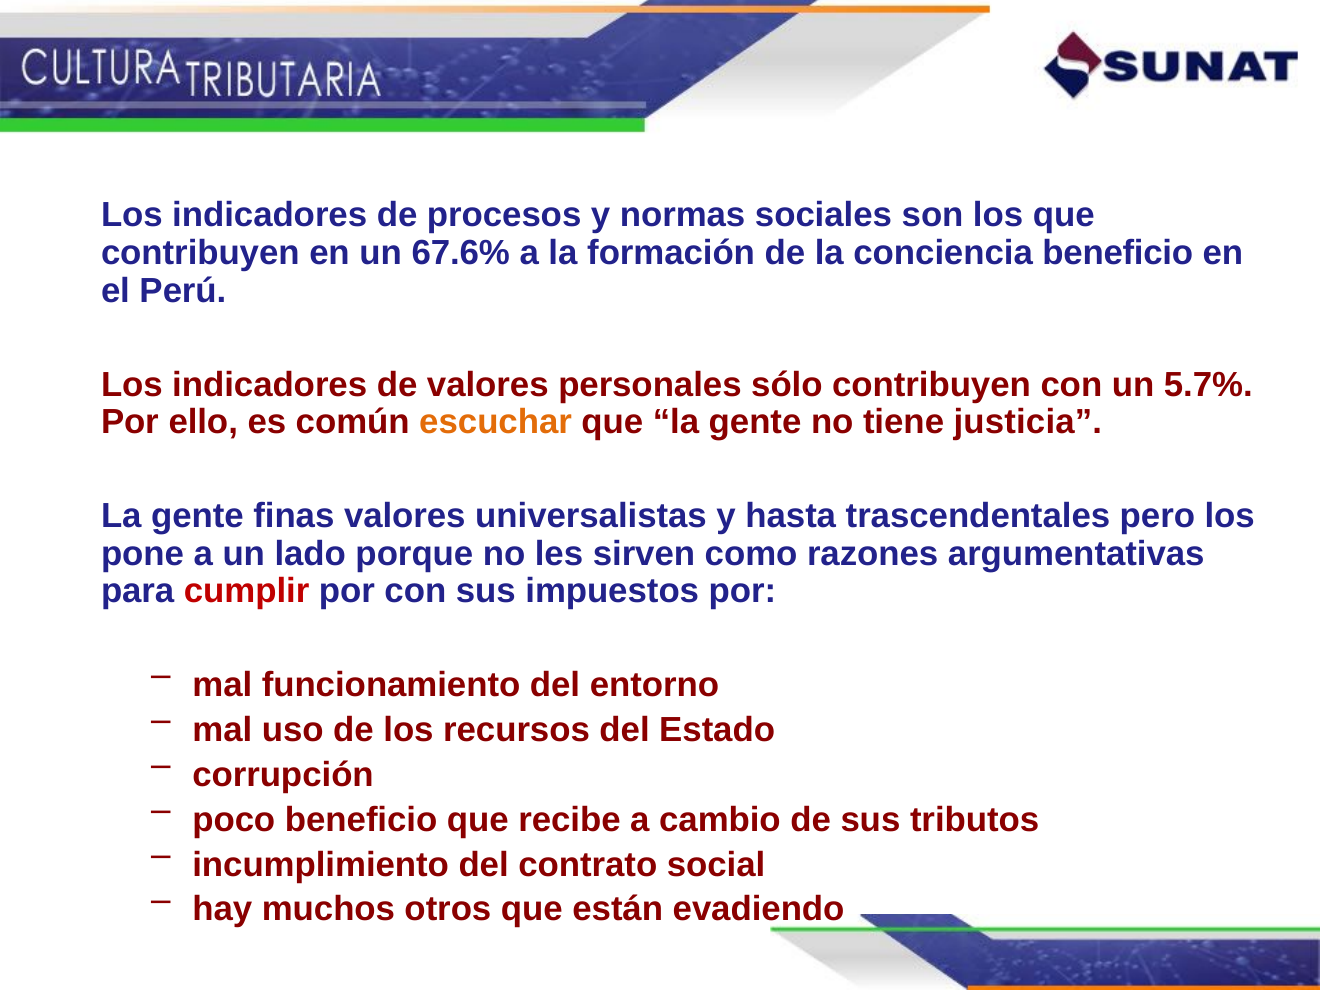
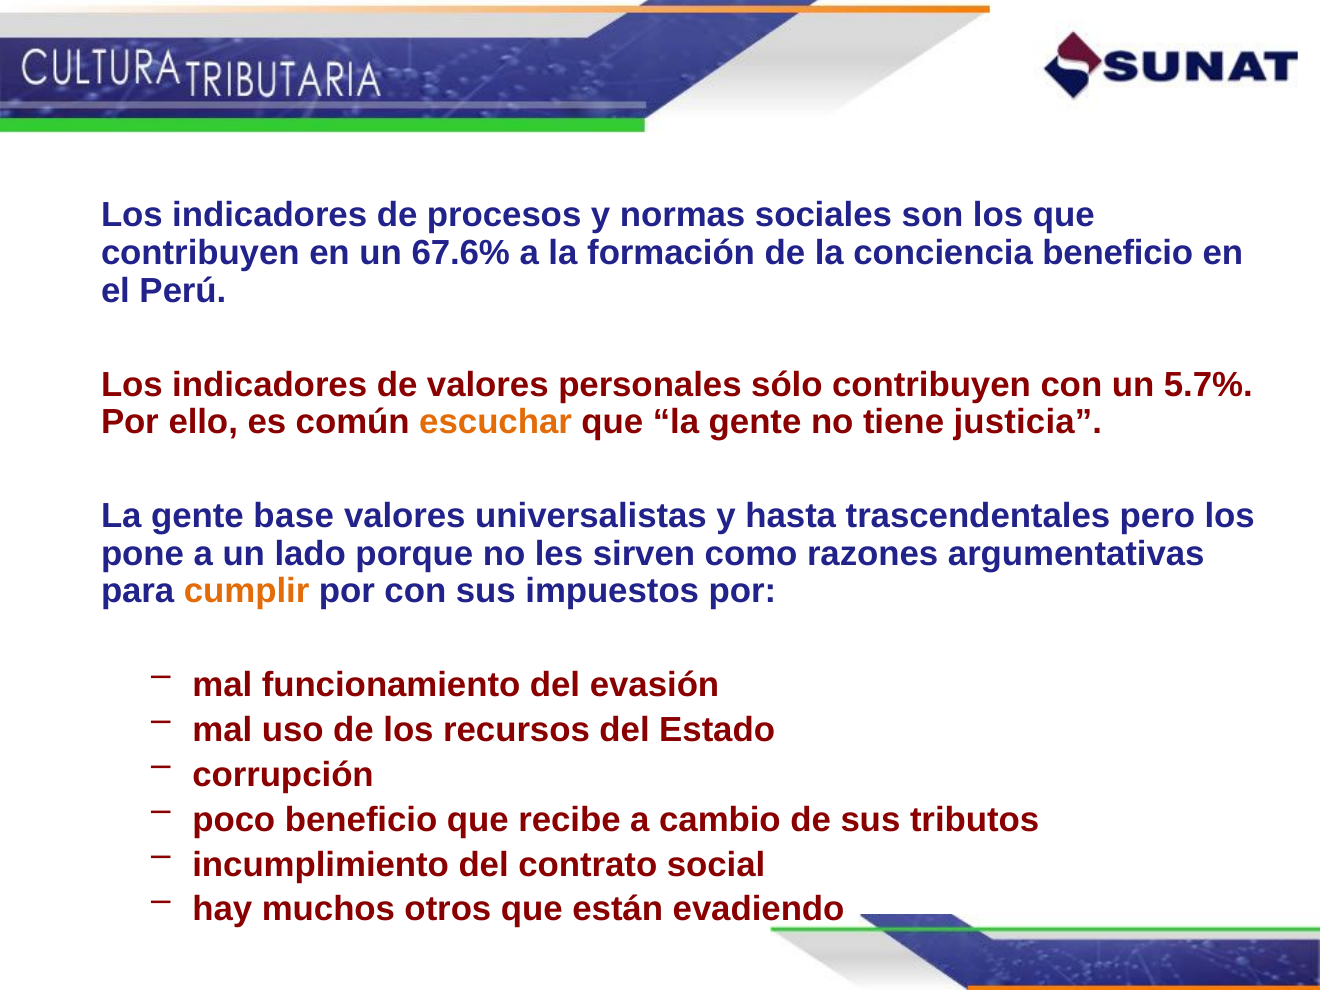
finas: finas -> base
cumplir colour: red -> orange
entorno: entorno -> evasión
